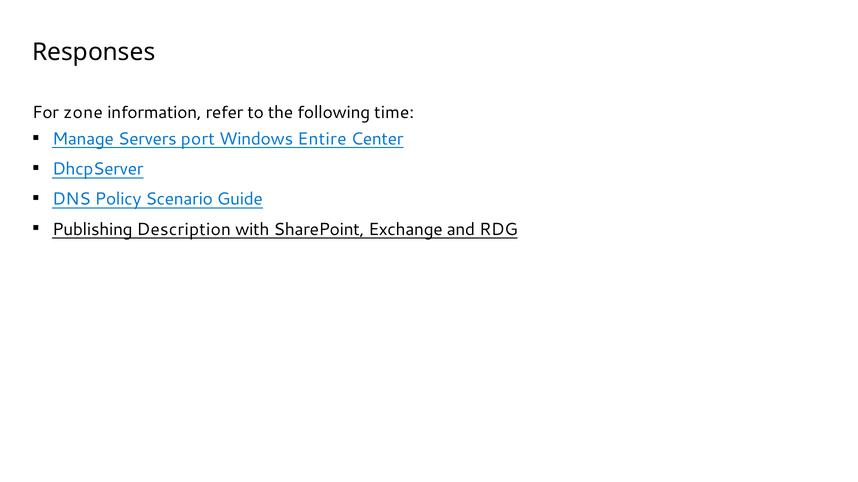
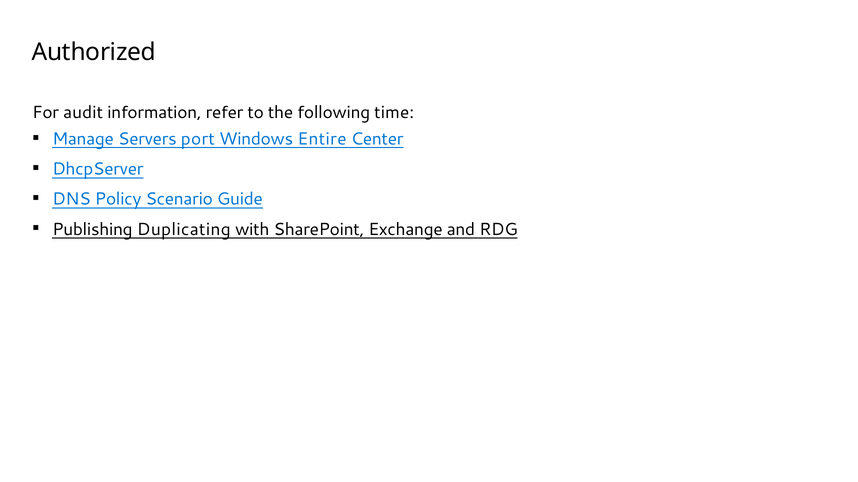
Responses: Responses -> Authorized
zone: zone -> audit
Description: Description -> Duplicating
